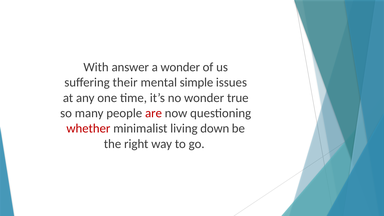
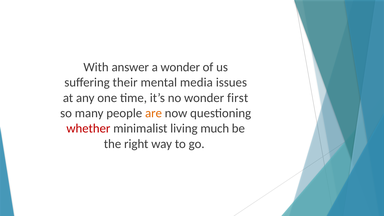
simple: simple -> media
true: true -> first
are colour: red -> orange
down: down -> much
